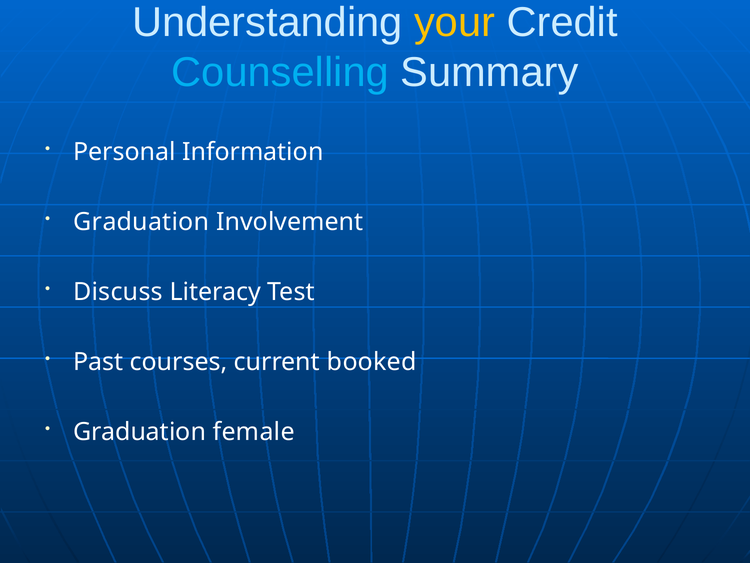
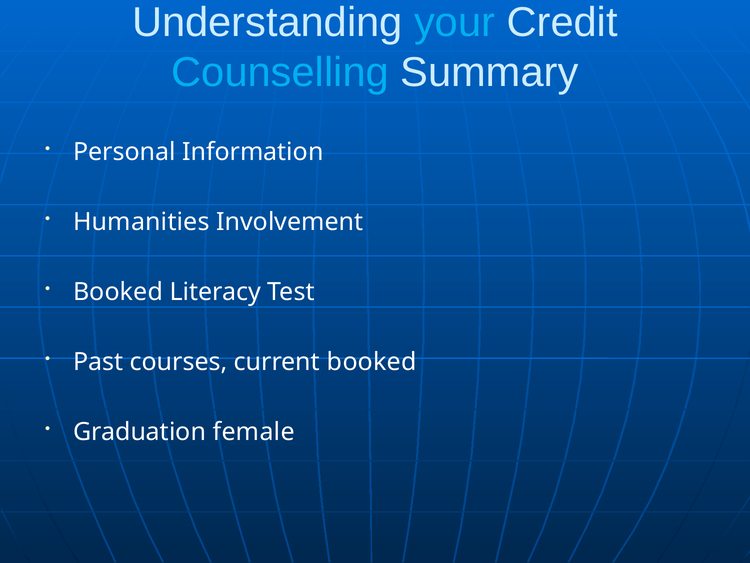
your colour: yellow -> light blue
Graduation at (141, 222): Graduation -> Humanities
Discuss at (118, 292): Discuss -> Booked
